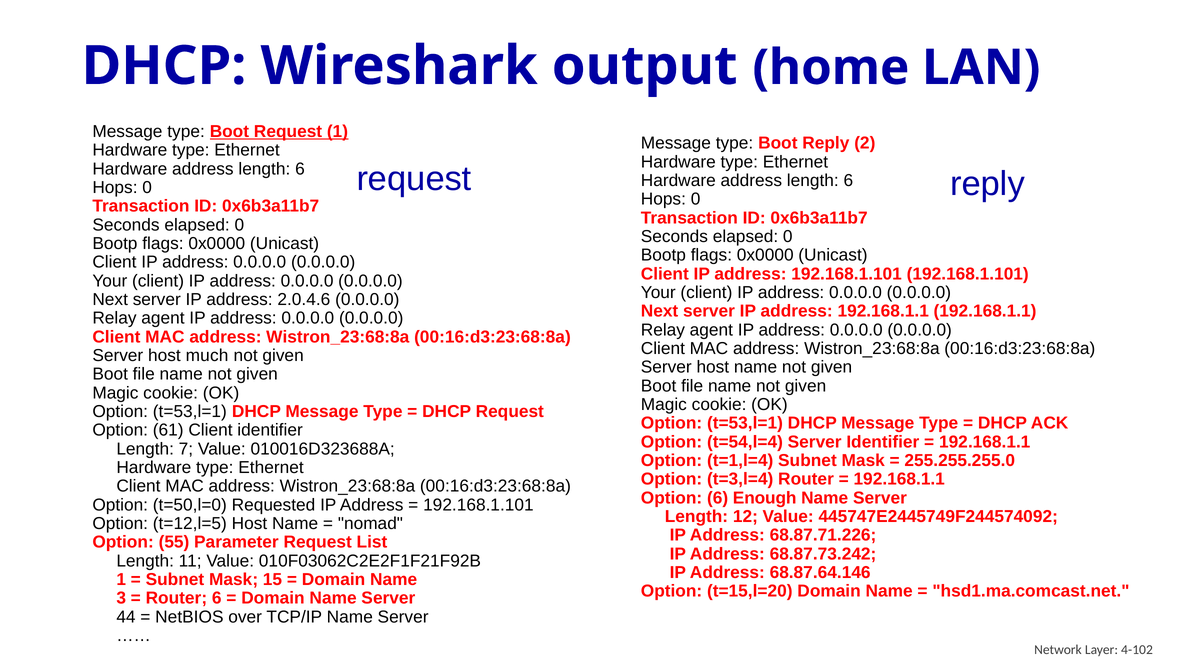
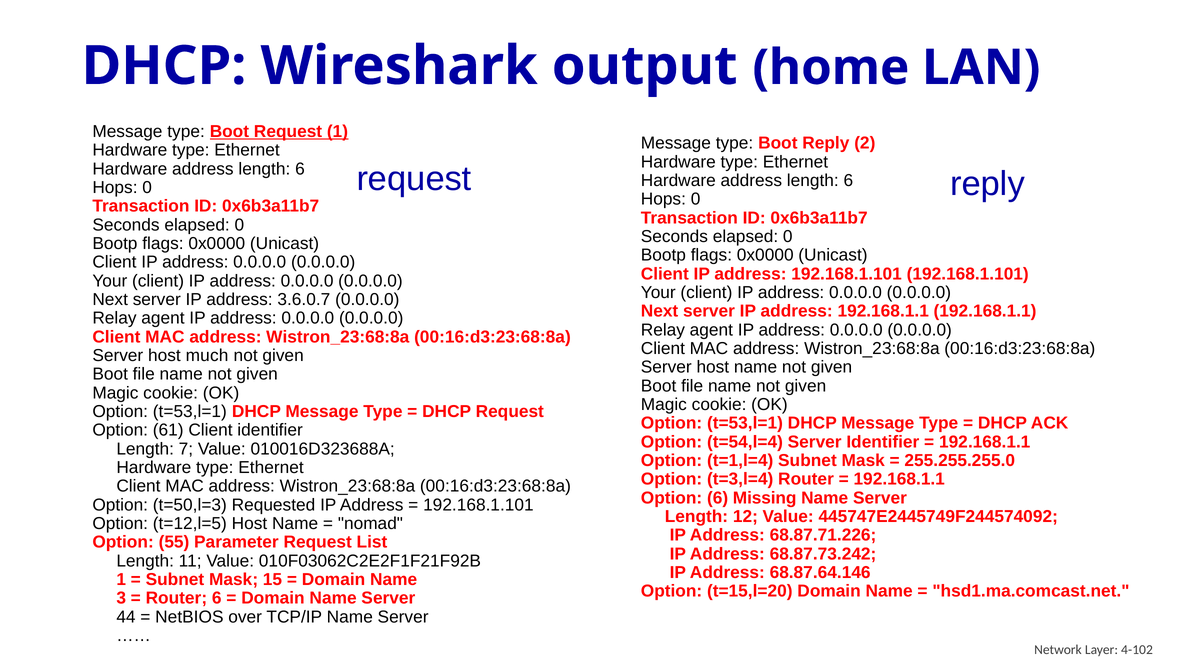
2.0.4.6: 2.0.4.6 -> 3.6.0.7
Enough: Enough -> Missing
t=50,l=0: t=50,l=0 -> t=50,l=3
